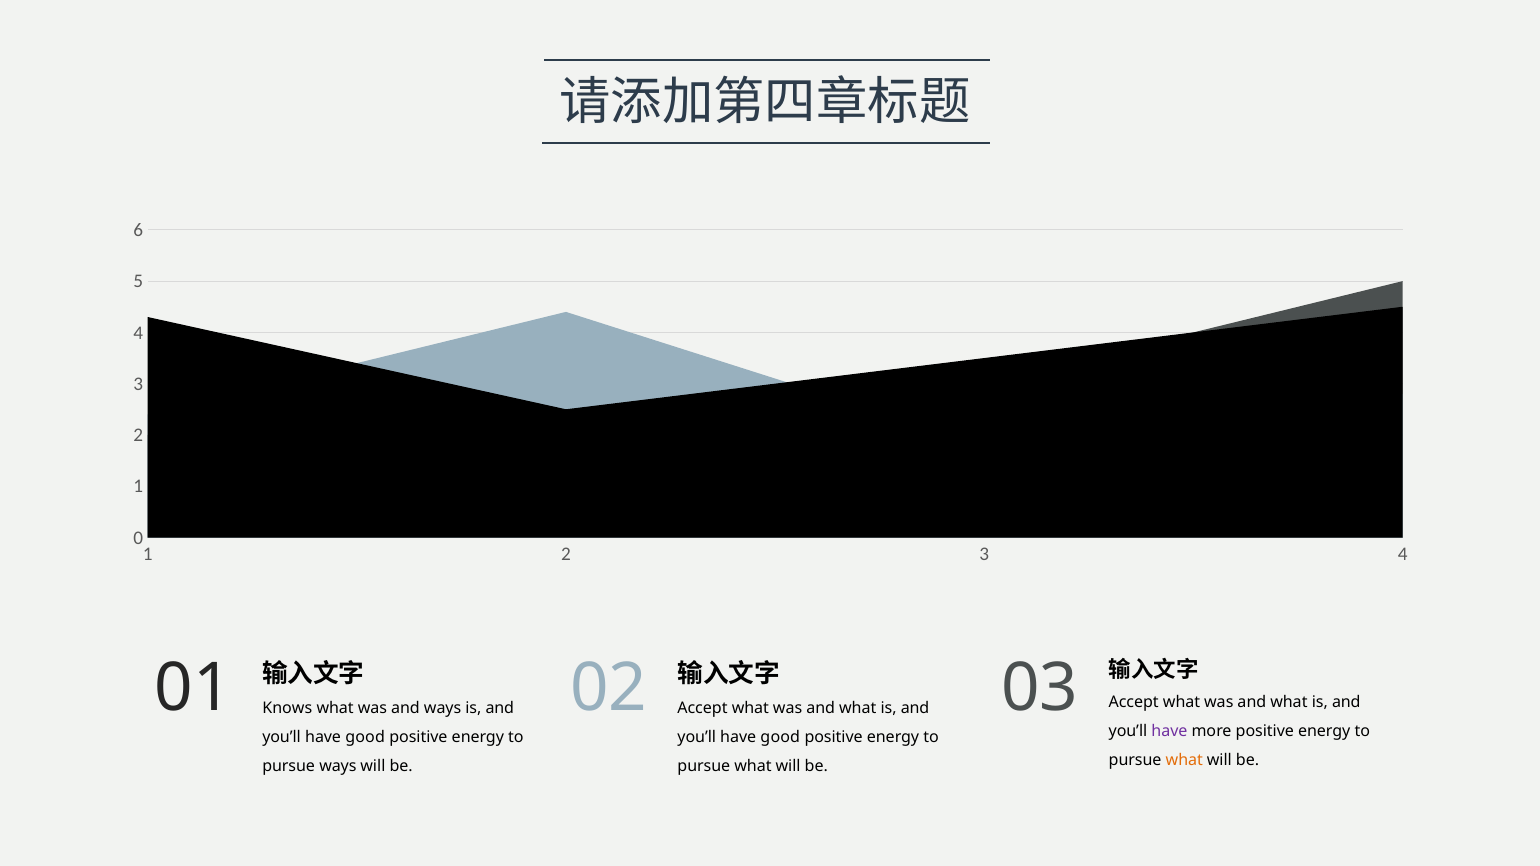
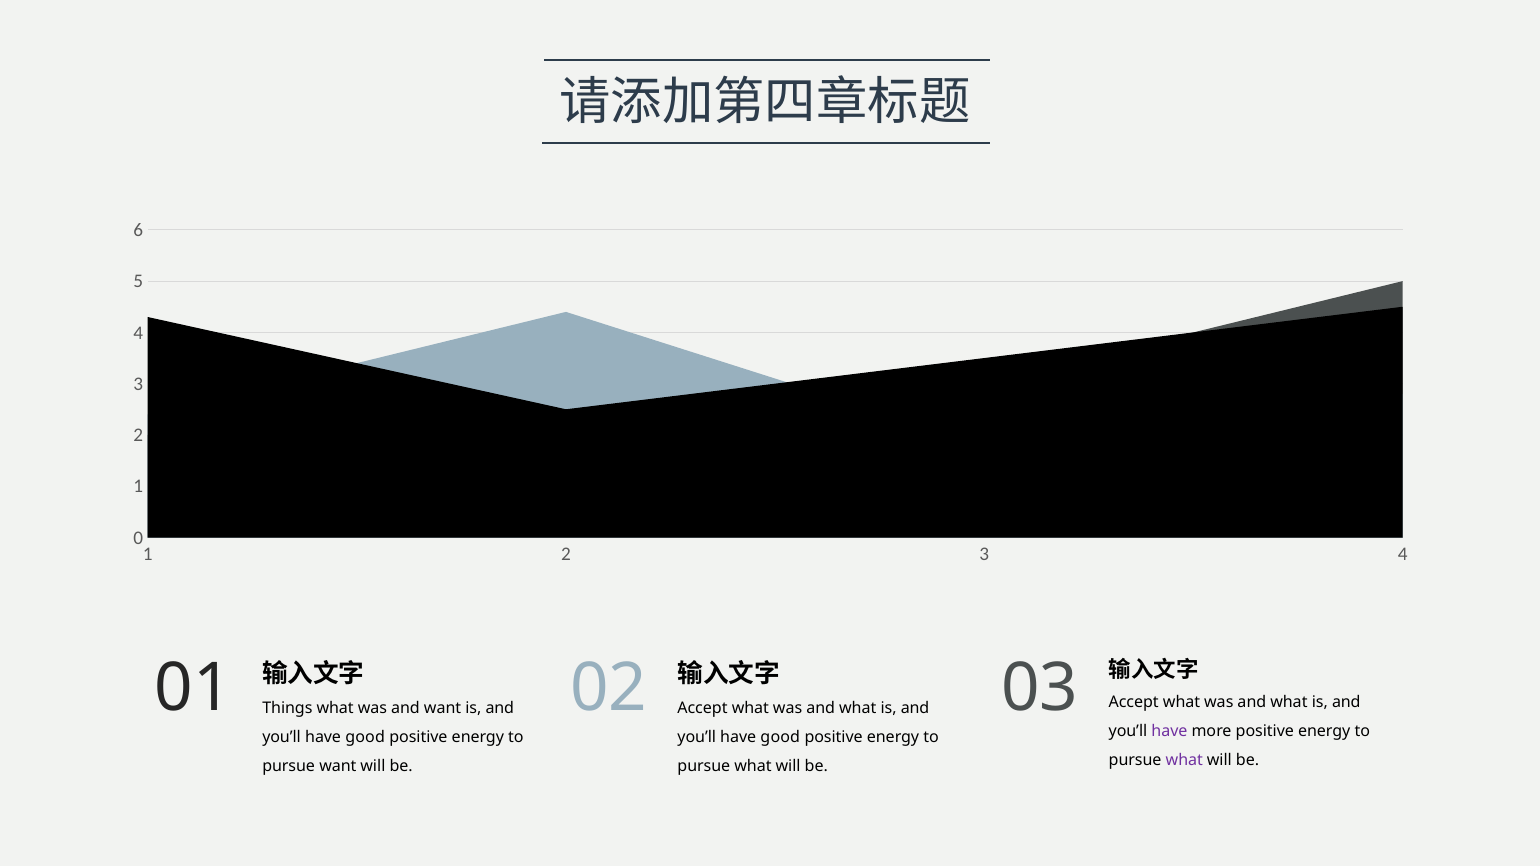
Knows: Knows -> Things
and ways: ways -> want
what at (1184, 760) colour: orange -> purple
pursue ways: ways -> want
